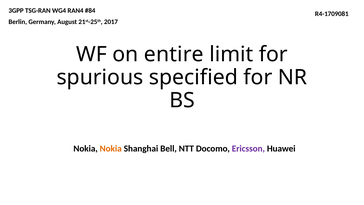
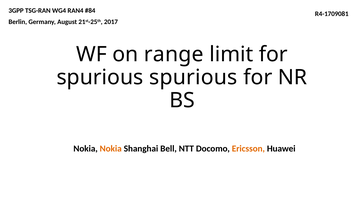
entire: entire -> range
spurious specified: specified -> spurious
Ericsson colour: purple -> orange
